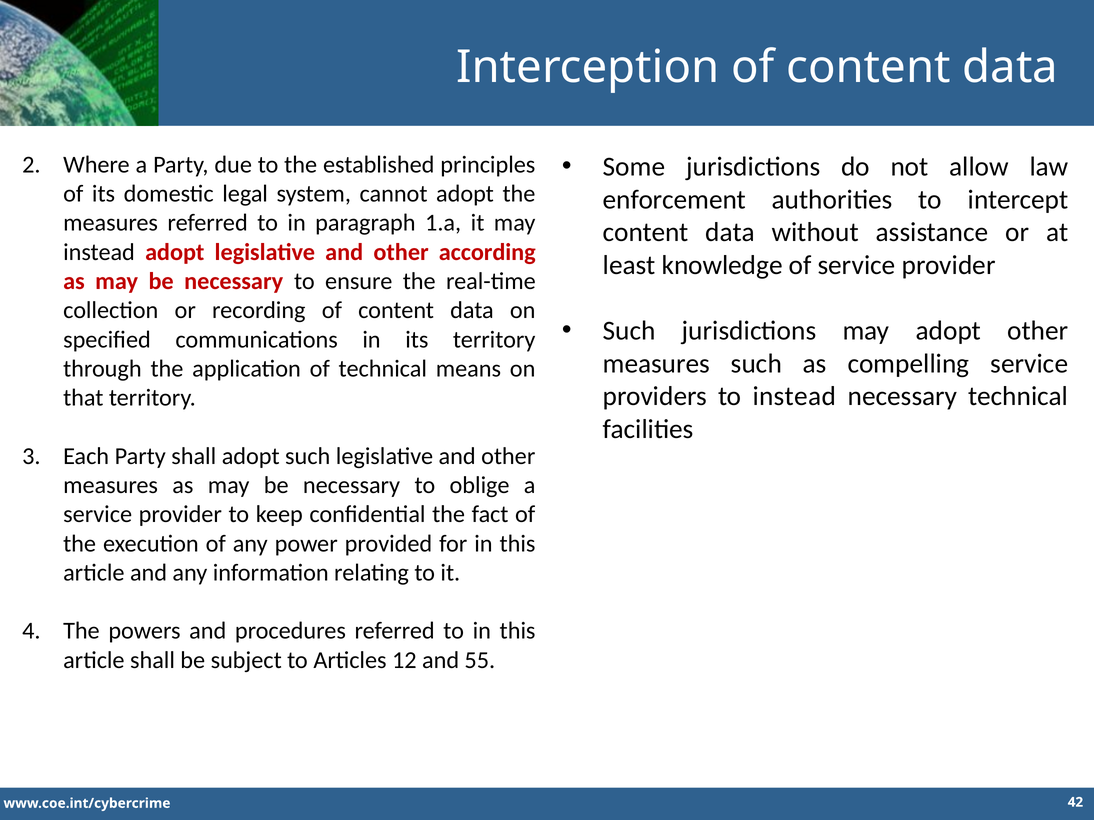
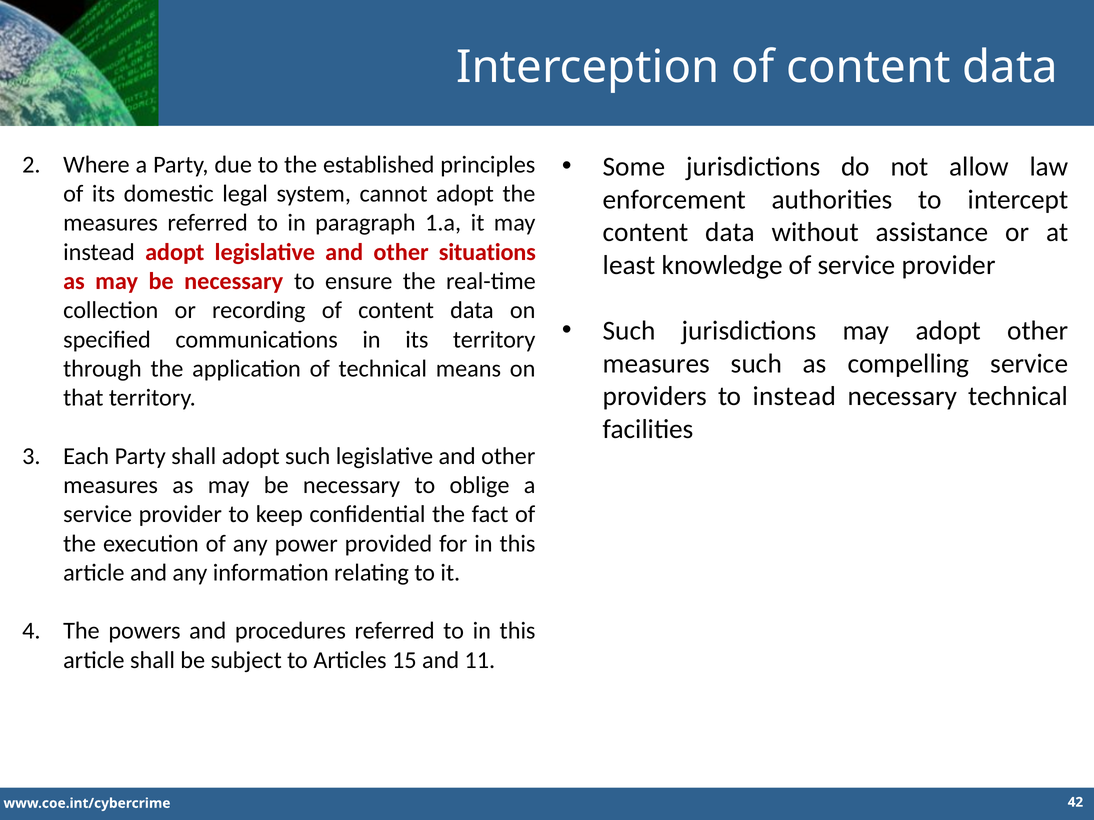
according: according -> situations
12: 12 -> 15
55: 55 -> 11
